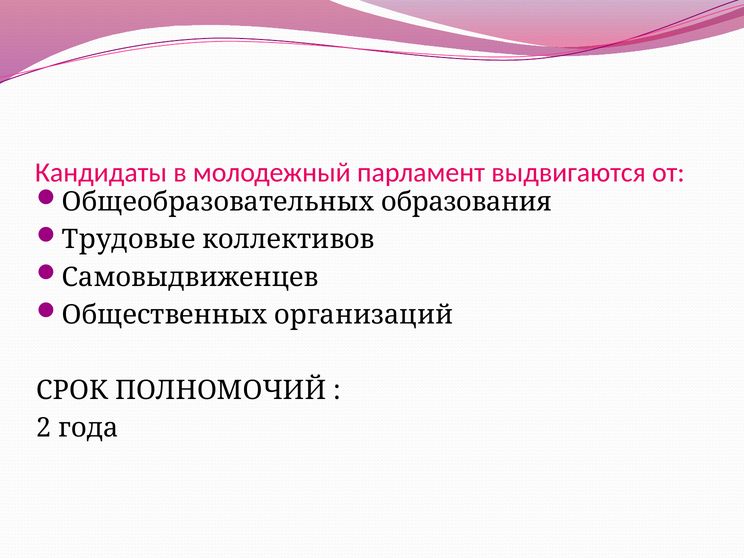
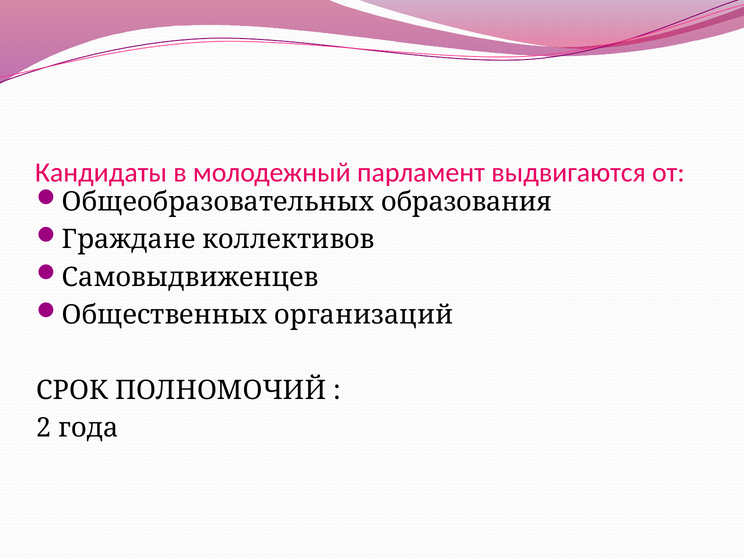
Трудовые: Трудовые -> Граждане
